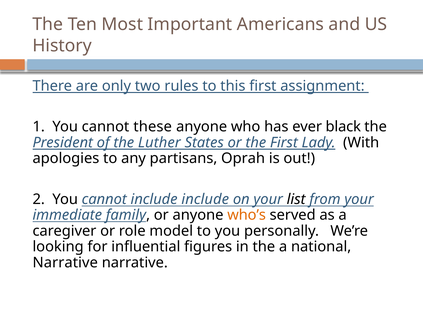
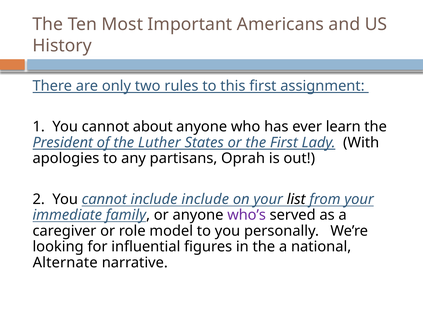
these: these -> about
black: black -> learn
who’s colour: orange -> purple
Narrative at (65, 263): Narrative -> Alternate
